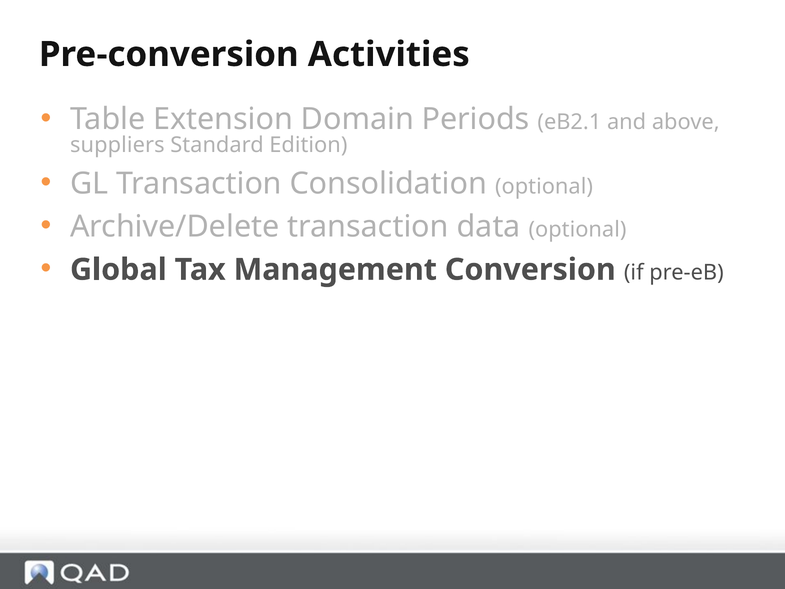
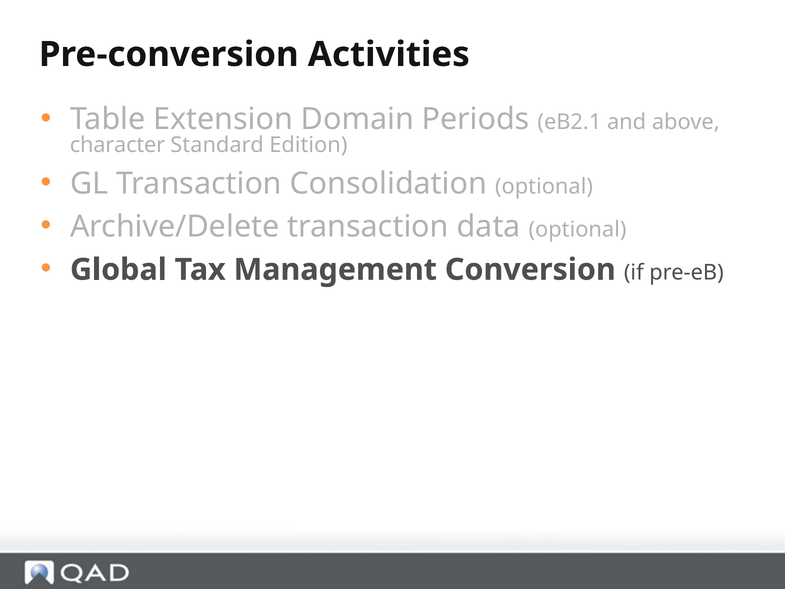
suppliers: suppliers -> character
